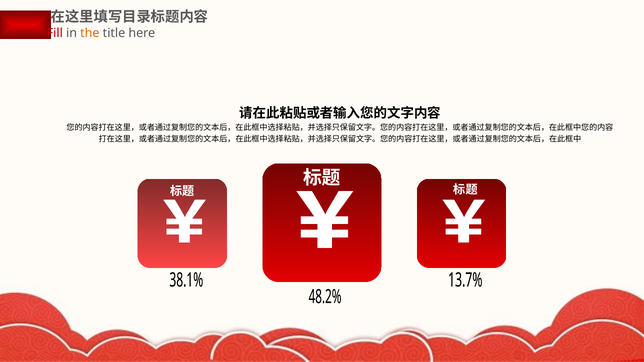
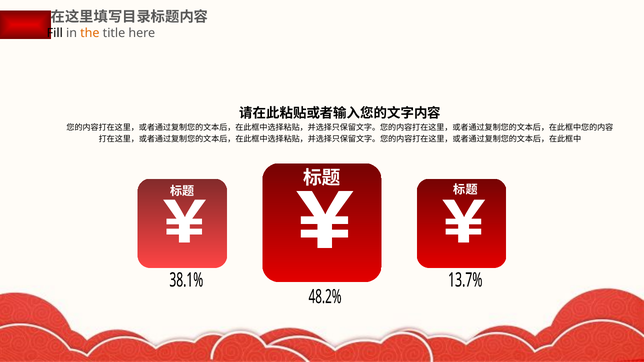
Fill colour: red -> black
